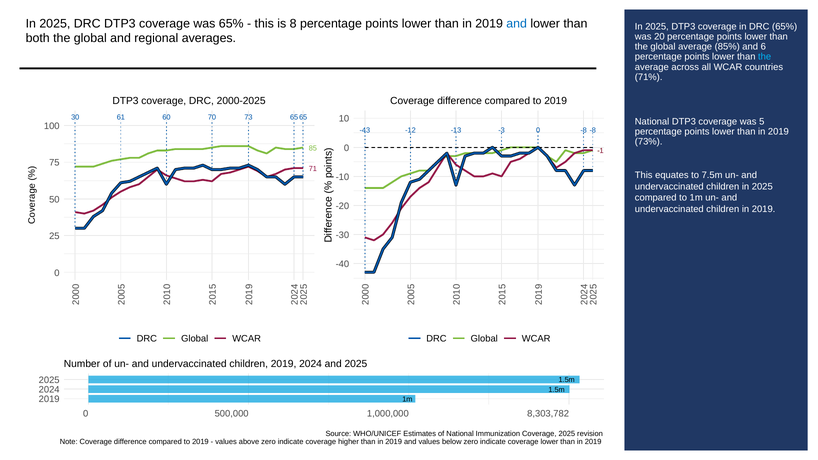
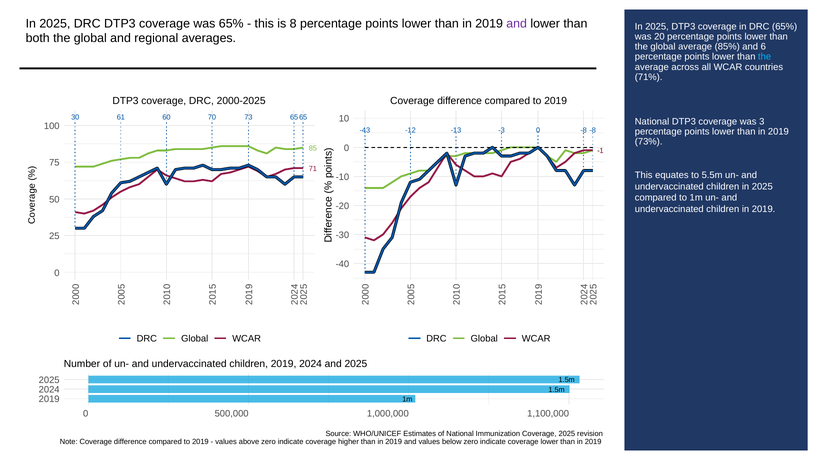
and at (517, 24) colour: blue -> purple
was 5: 5 -> 3
7.5m: 7.5m -> 5.5m
8,303,782: 8,303,782 -> 1,100,000
